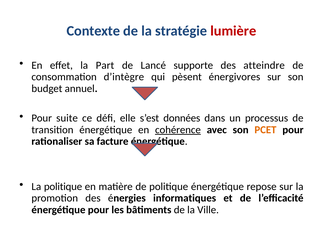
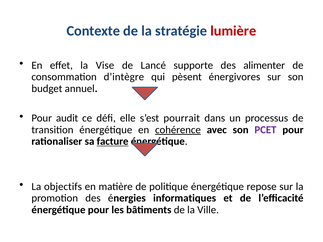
Part: Part -> Vise
atteindre: atteindre -> alimenter
suite: suite -> audit
données: données -> pourrait
PCET colour: orange -> purple
facture underline: none -> present
La politique: politique -> objectifs
